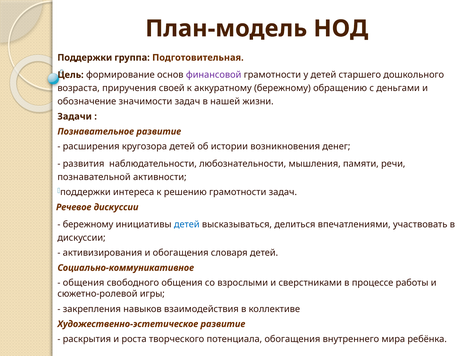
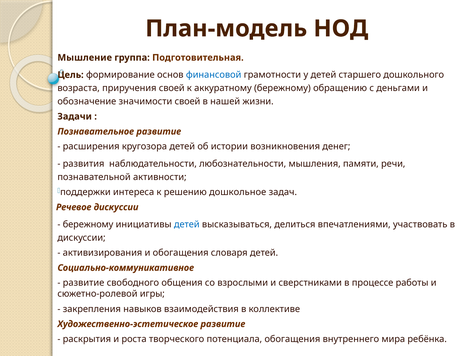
Поддержки at (85, 58): Поддержки -> Мышление
финансовой colour: purple -> blue
значимости задач: задач -> своей
решению грамотности: грамотности -> дошкольное
общения at (84, 282): общения -> развитие
